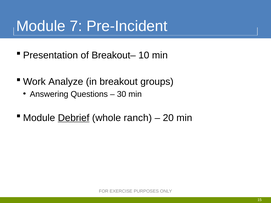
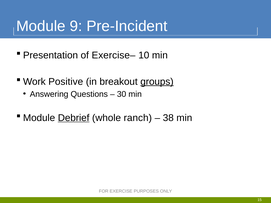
7: 7 -> 9
Breakout–: Breakout– -> Exercise–
Analyze: Analyze -> Positive
groups underline: none -> present
20: 20 -> 38
